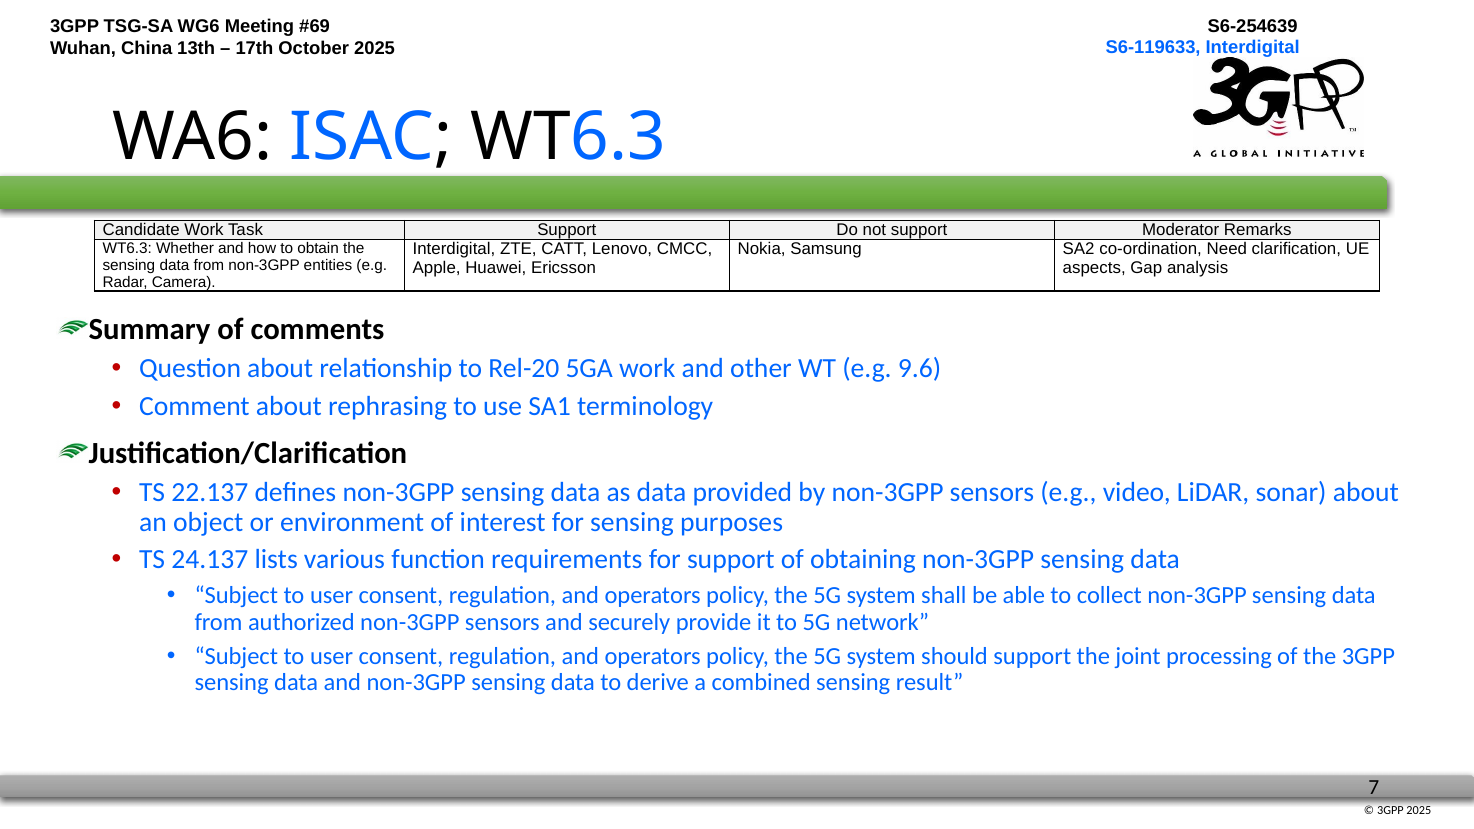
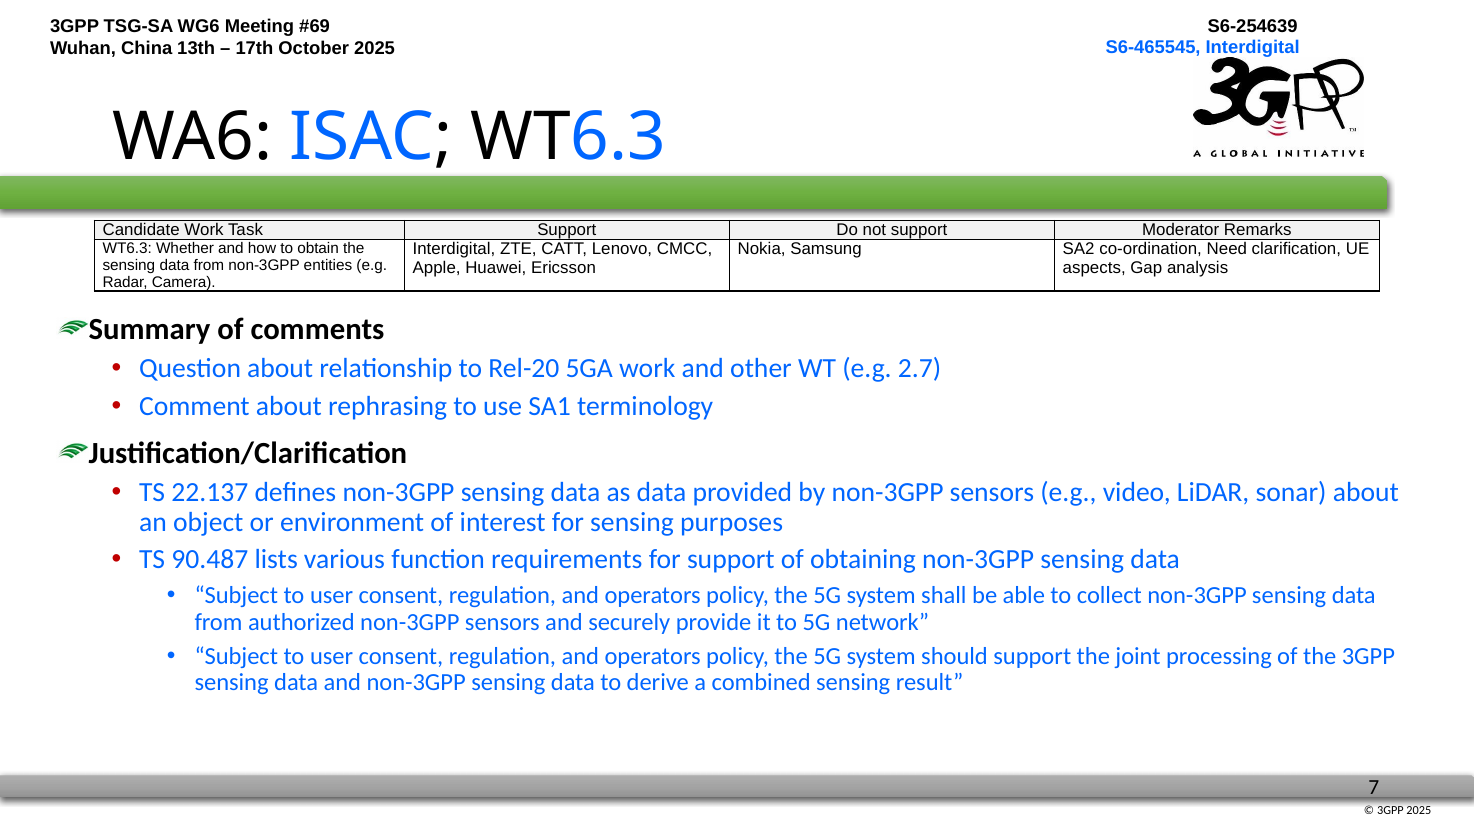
S6-119633: S6-119633 -> S6-465545
9.6: 9.6 -> 2.7
24.137: 24.137 -> 90.487
